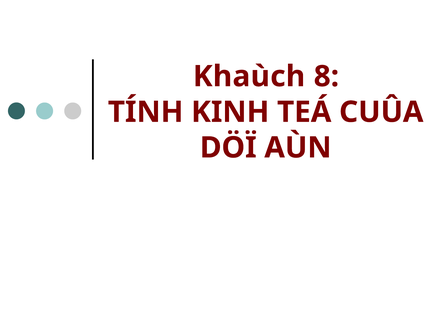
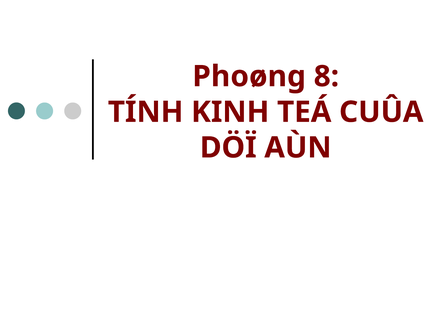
Khaùch: Khaùch -> Phoøng
